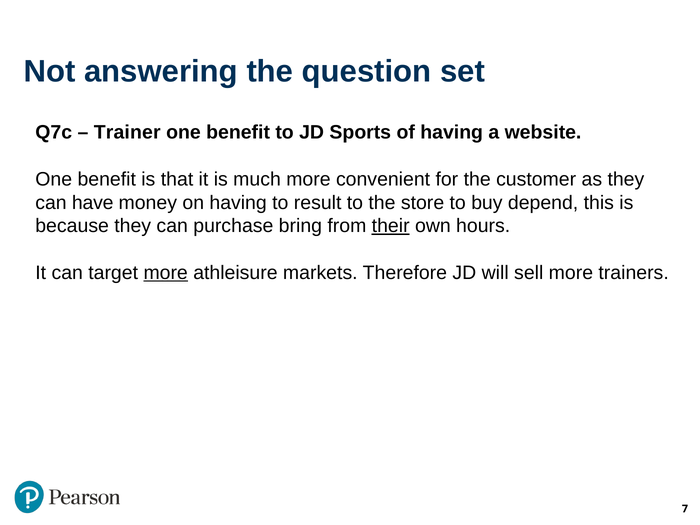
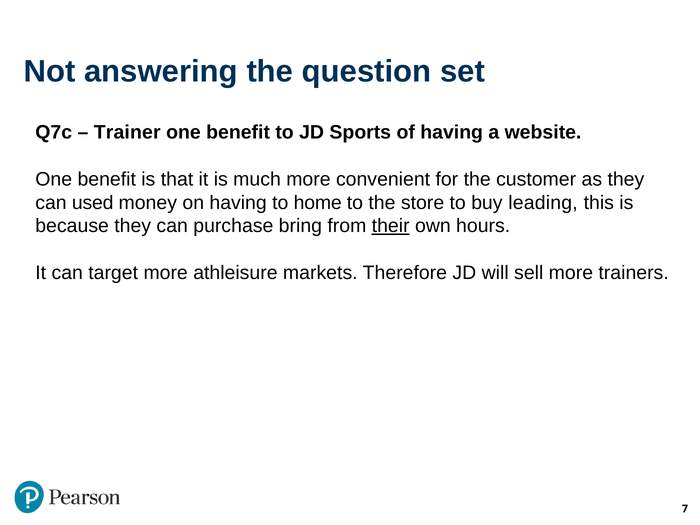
have: have -> used
result: result -> home
depend: depend -> leading
more at (166, 273) underline: present -> none
